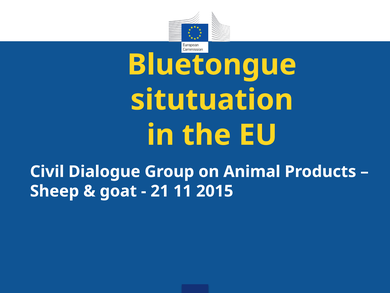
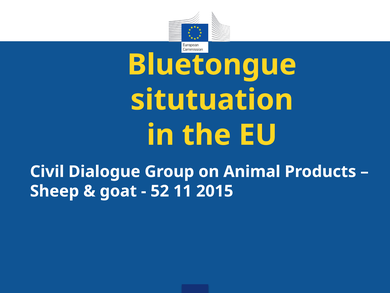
21: 21 -> 52
